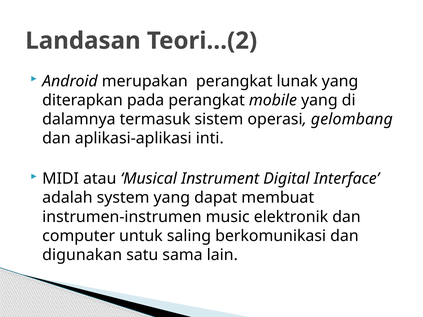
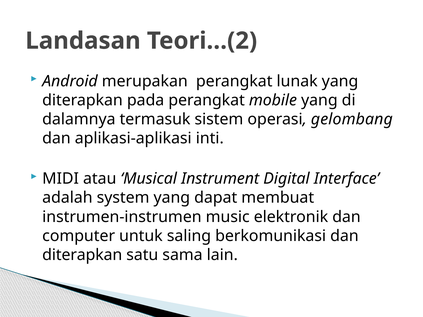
digunakan at (82, 255): digunakan -> diterapkan
